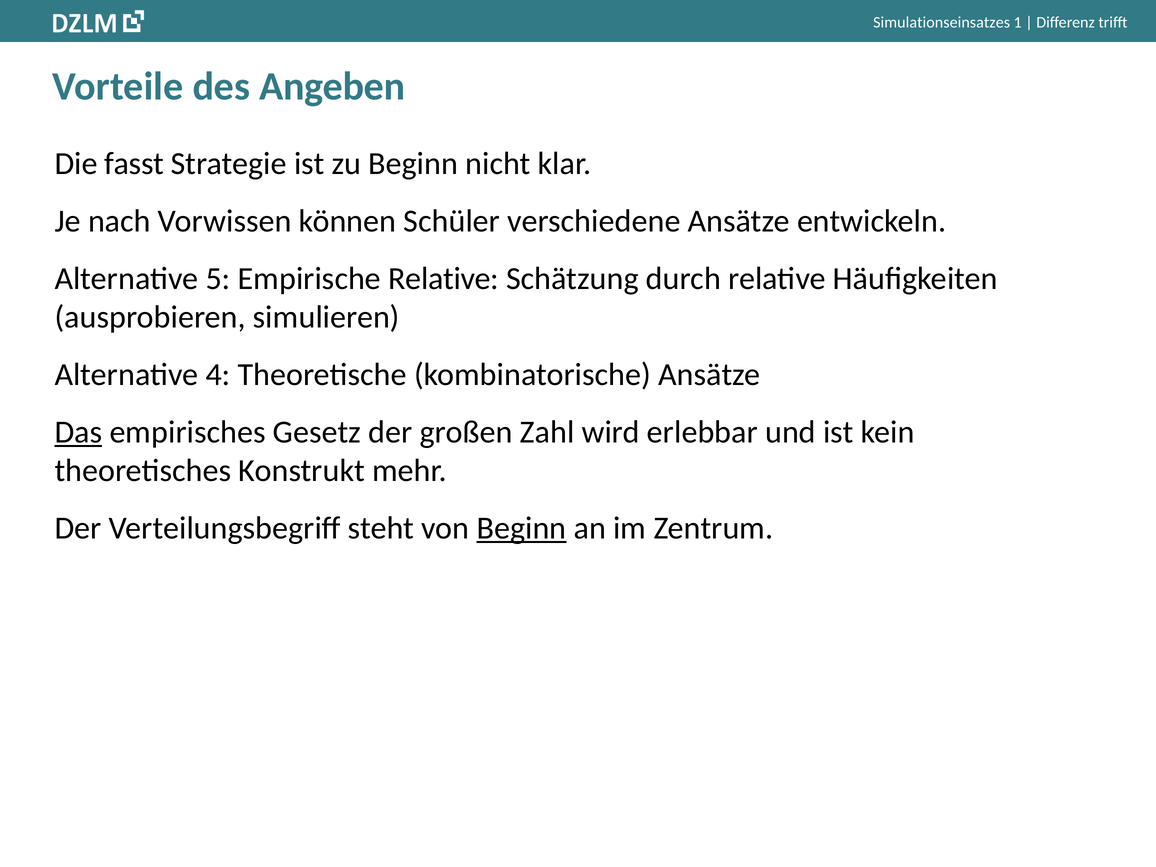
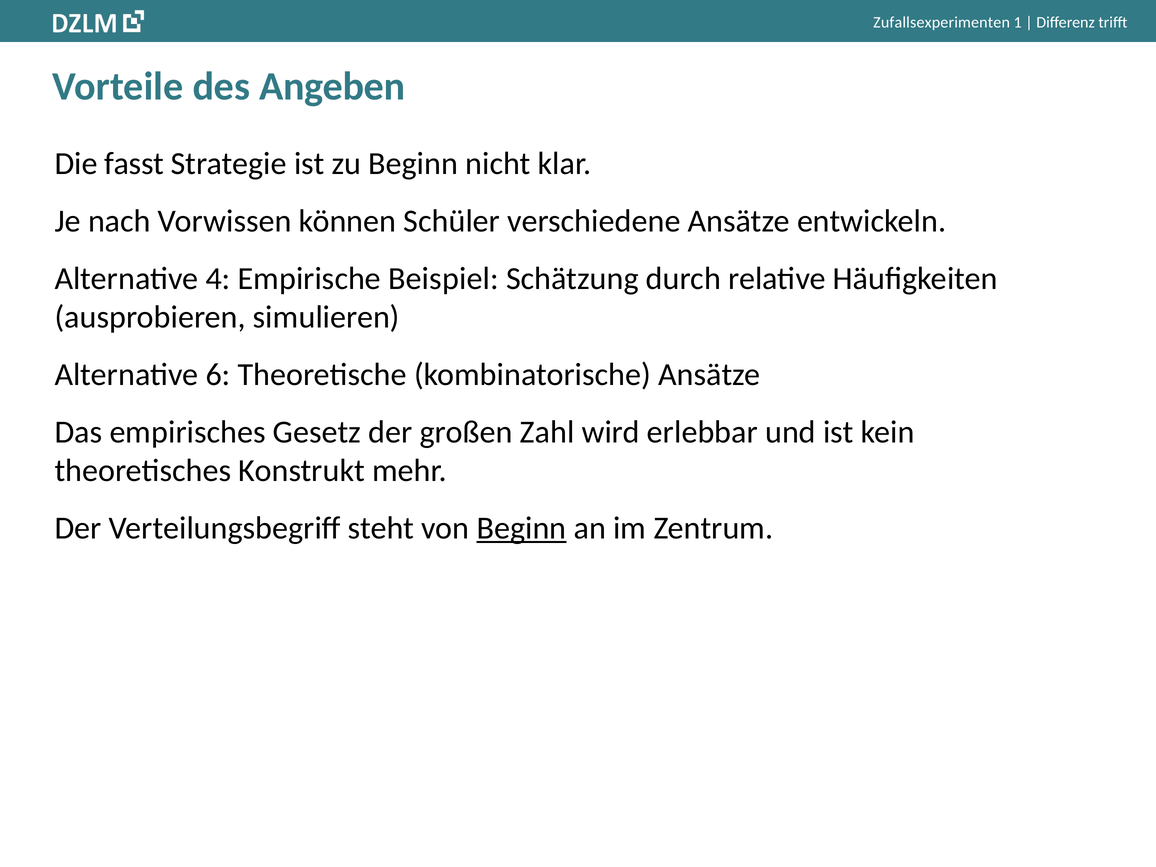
Simulationseinsatzes: Simulationseinsatzes -> Zufallsexperimenten
5: 5 -> 4
Empirische Relative: Relative -> Beispiel
4: 4 -> 6
Das underline: present -> none
